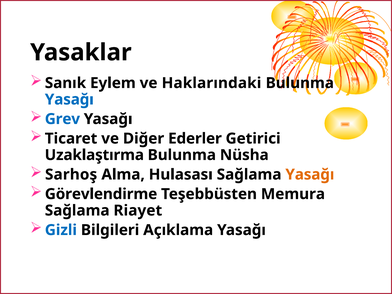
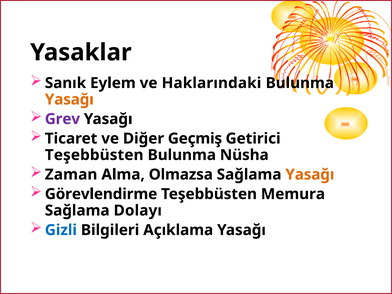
Yasağı at (69, 99) colour: blue -> orange
Grev colour: blue -> purple
Ederler: Ederler -> Geçmiş
Uzaklaştırma at (94, 155): Uzaklaştırma -> Teşebbüsten
Sarhoş: Sarhoş -> Zaman
Hulasası: Hulasası -> Olmazsa
Riayet: Riayet -> Dolayı
